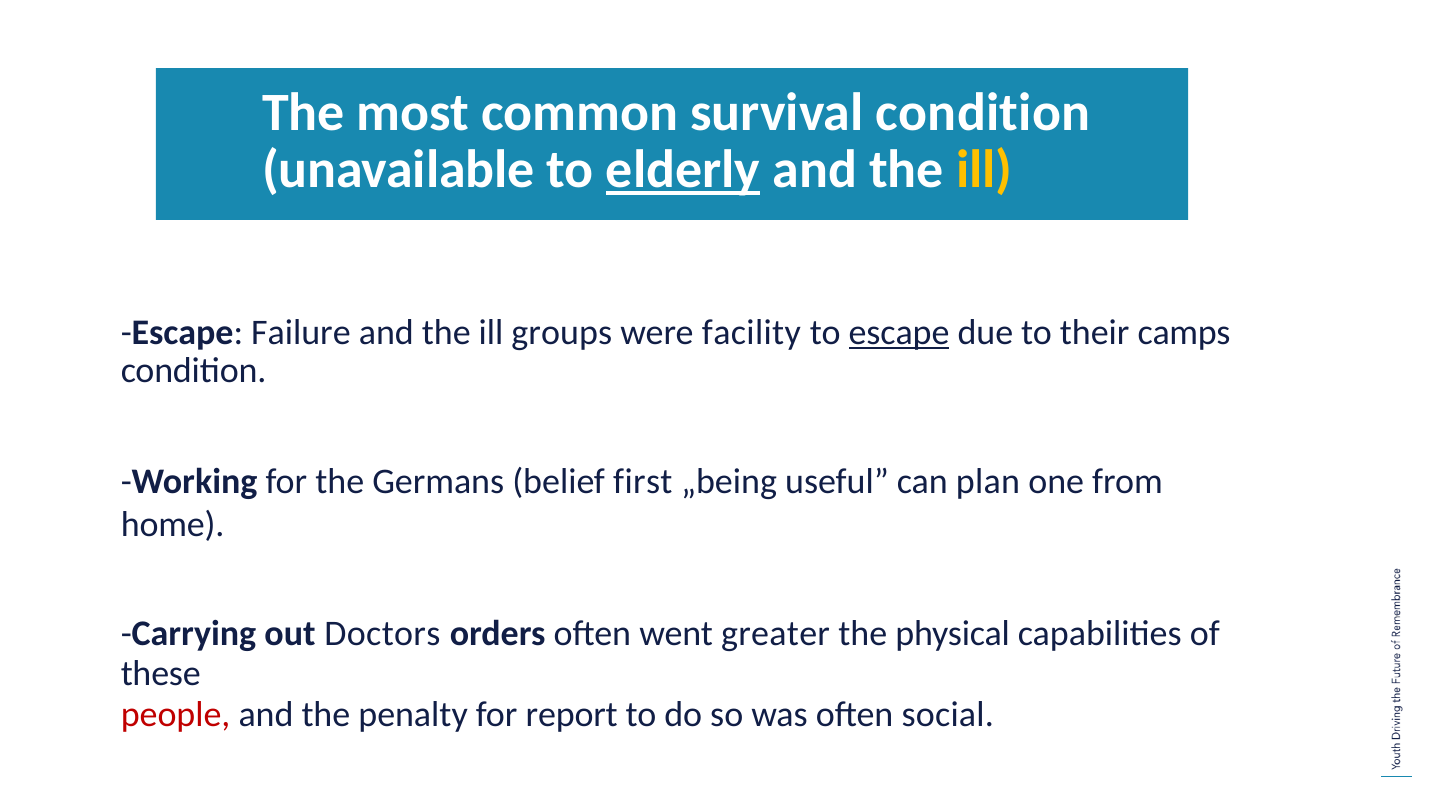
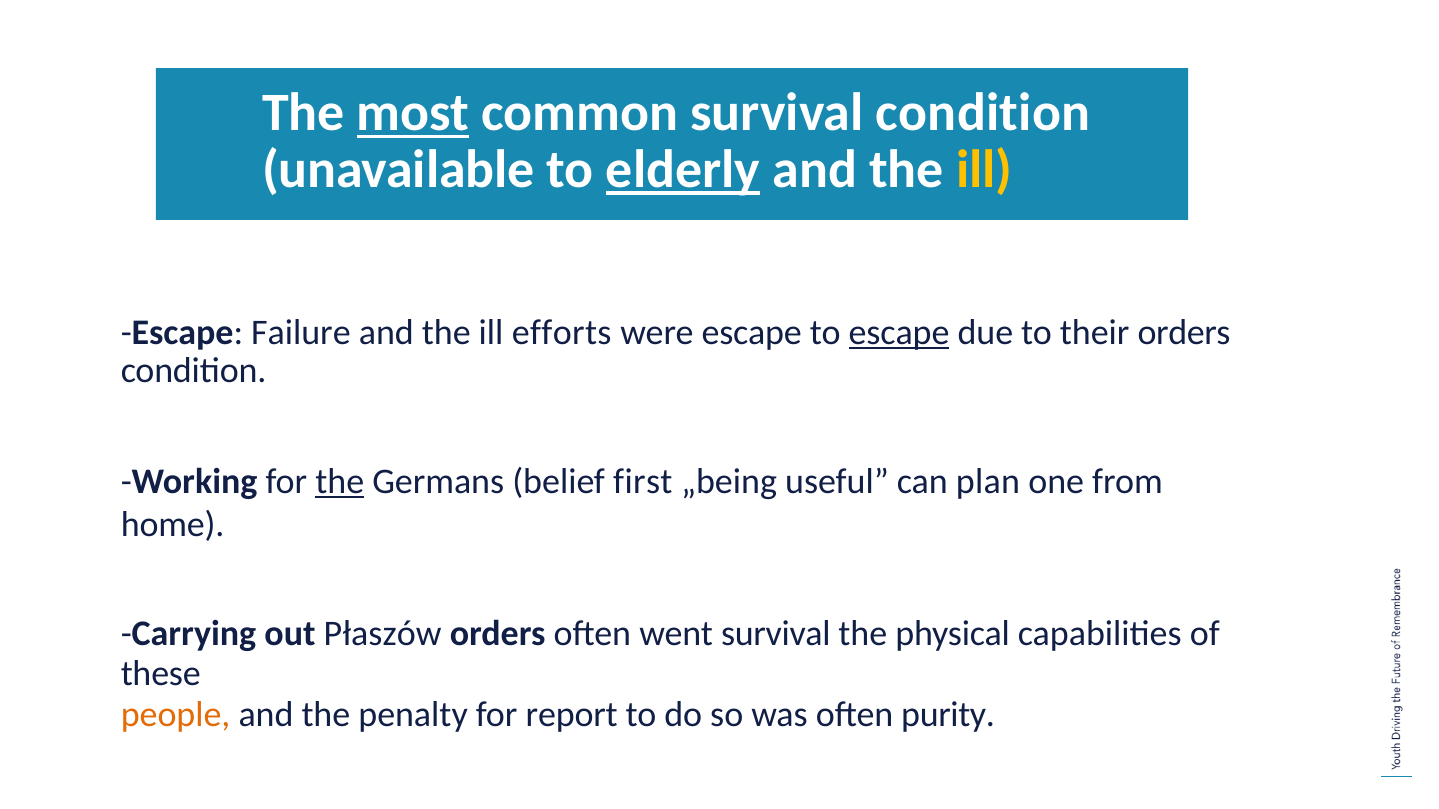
most underline: none -> present
groups: groups -> efforts
were facility: facility -> escape
their camps: camps -> orders
the at (340, 482) underline: none -> present
Doctors: Doctors -> Płaszów
went greater: greater -> survival
people colour: red -> orange
social: social -> purity
